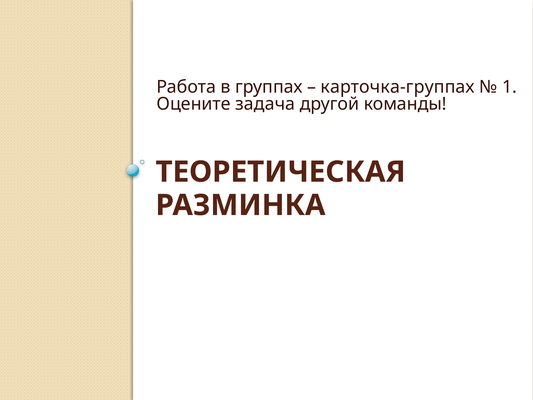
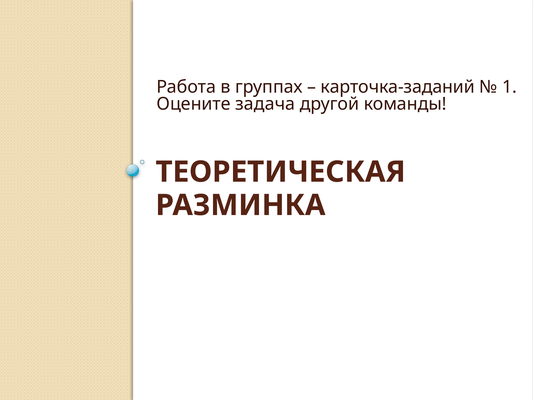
карточка-группах: карточка-группах -> карточка-заданий
